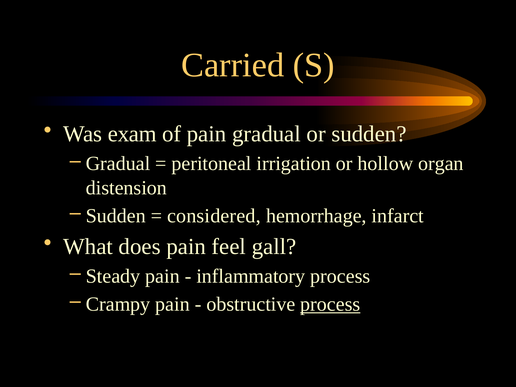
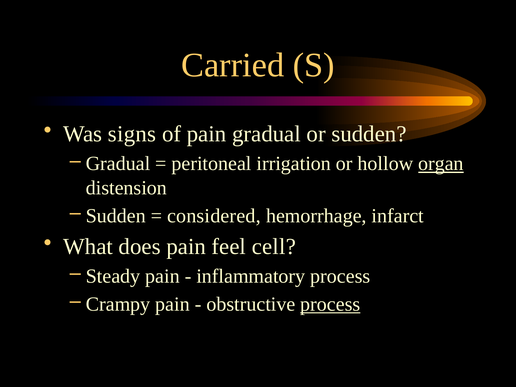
exam: exam -> signs
organ underline: none -> present
gall: gall -> cell
